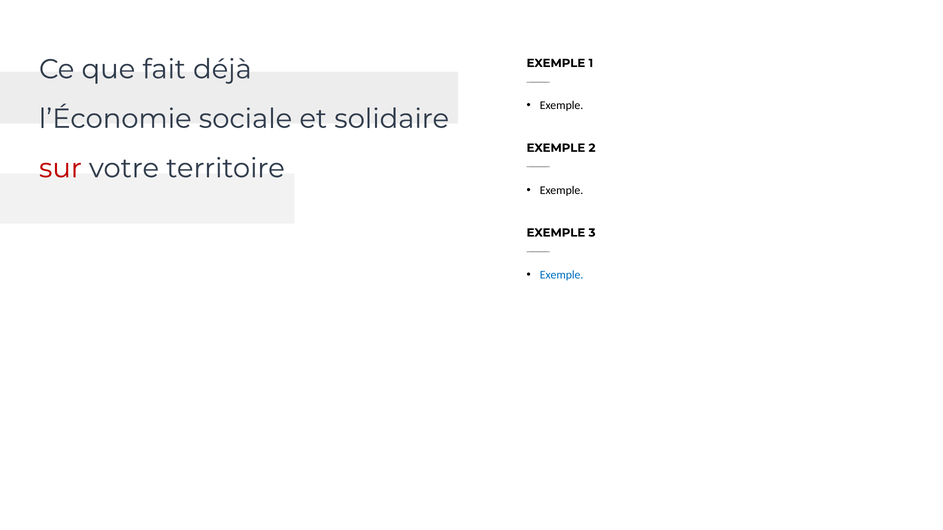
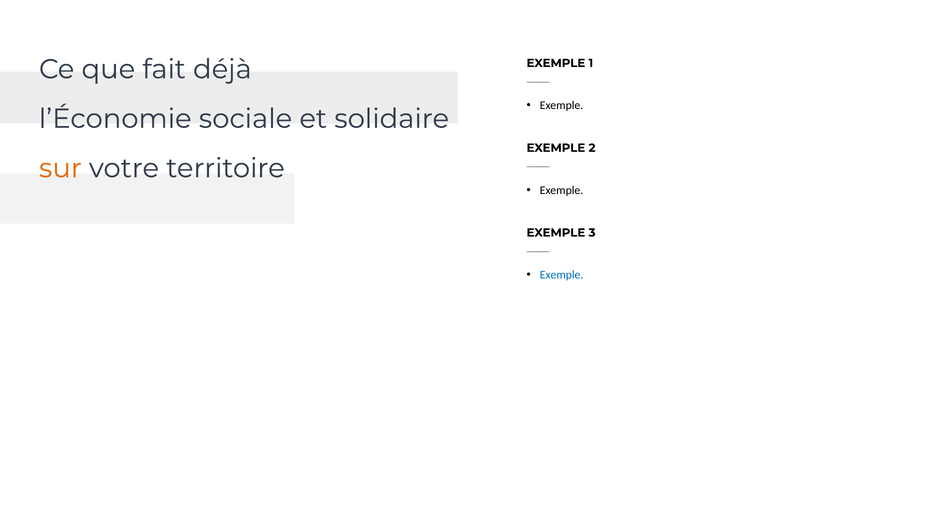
sur colour: red -> orange
